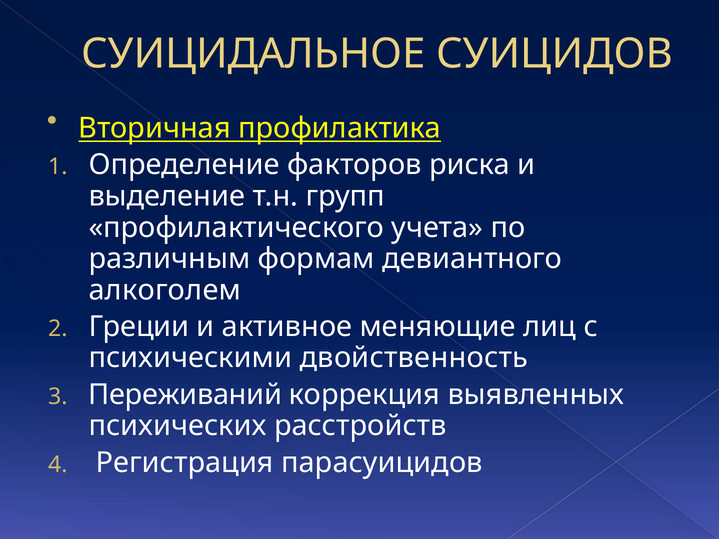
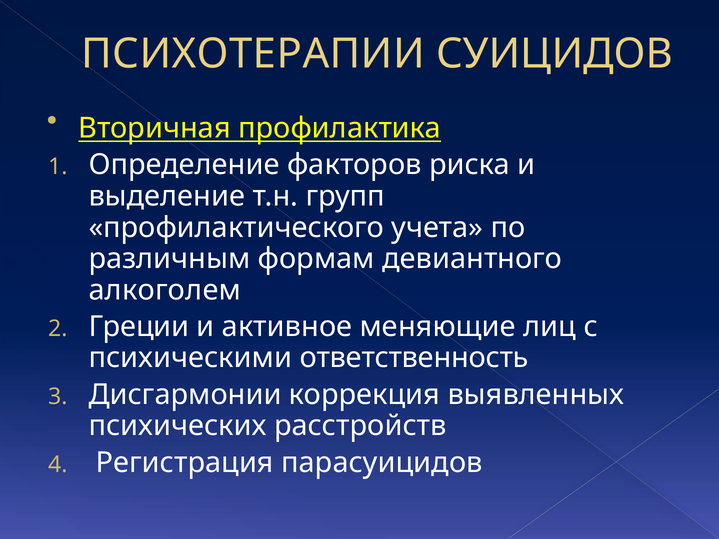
СУИЦИДАЛЬНОЕ: СУИЦИДАЛЬНОЕ -> ПСИХОТЕРАПИИ
двойственность: двойственность -> ответственность
Переживаний: Переживаний -> Дисгармонии
